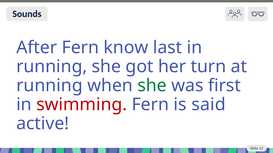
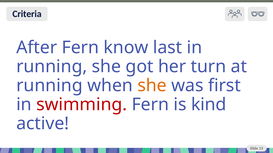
Sounds: Sounds -> Criteria
she at (152, 86) colour: green -> orange
said: said -> kind
